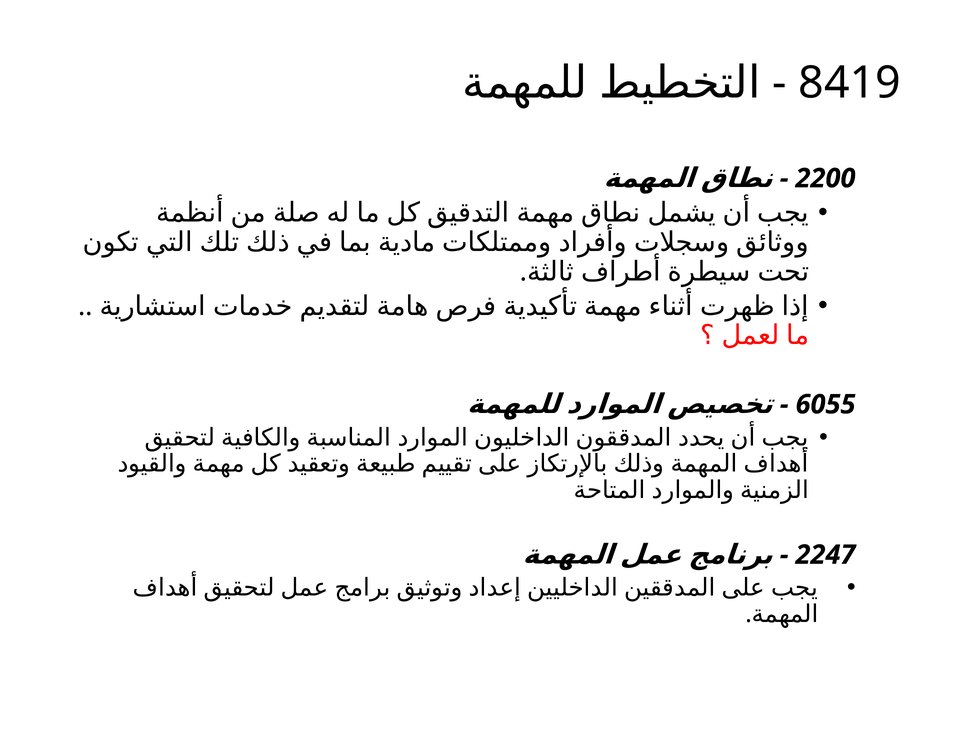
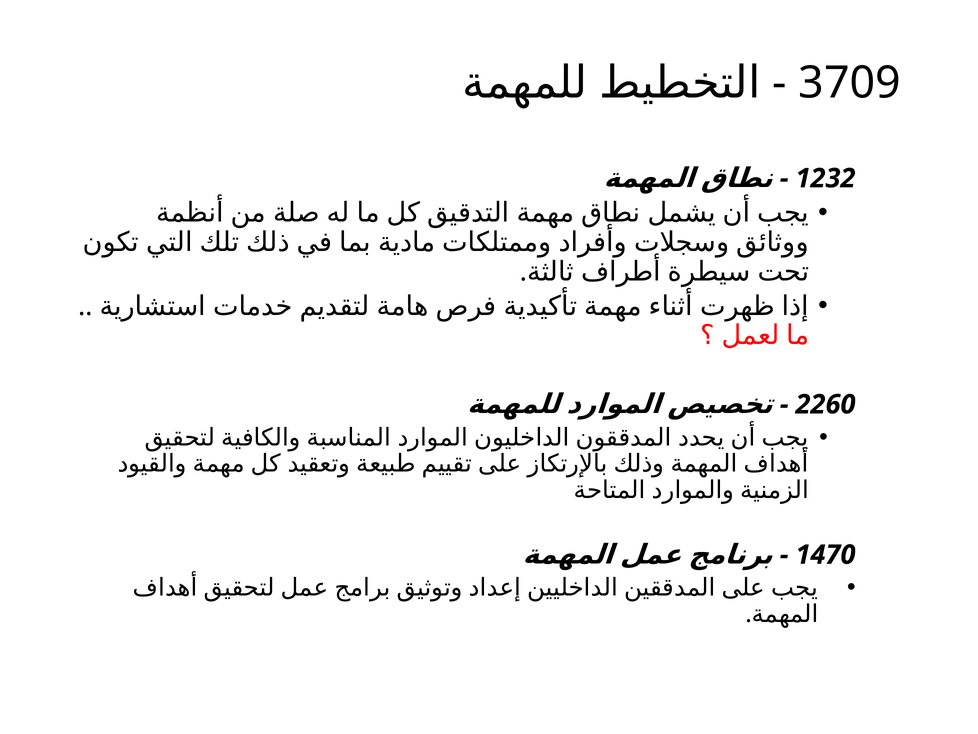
8419: 8419 -> 3709
2200: 2200 -> 1232
6055: 6055 -> 2260
2247: 2247 -> 1470
